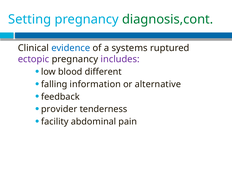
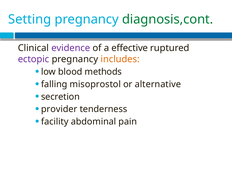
evidence colour: blue -> purple
systems: systems -> effective
includes colour: purple -> orange
different: different -> methods
information: information -> misoprostol
feedback: feedback -> secretion
